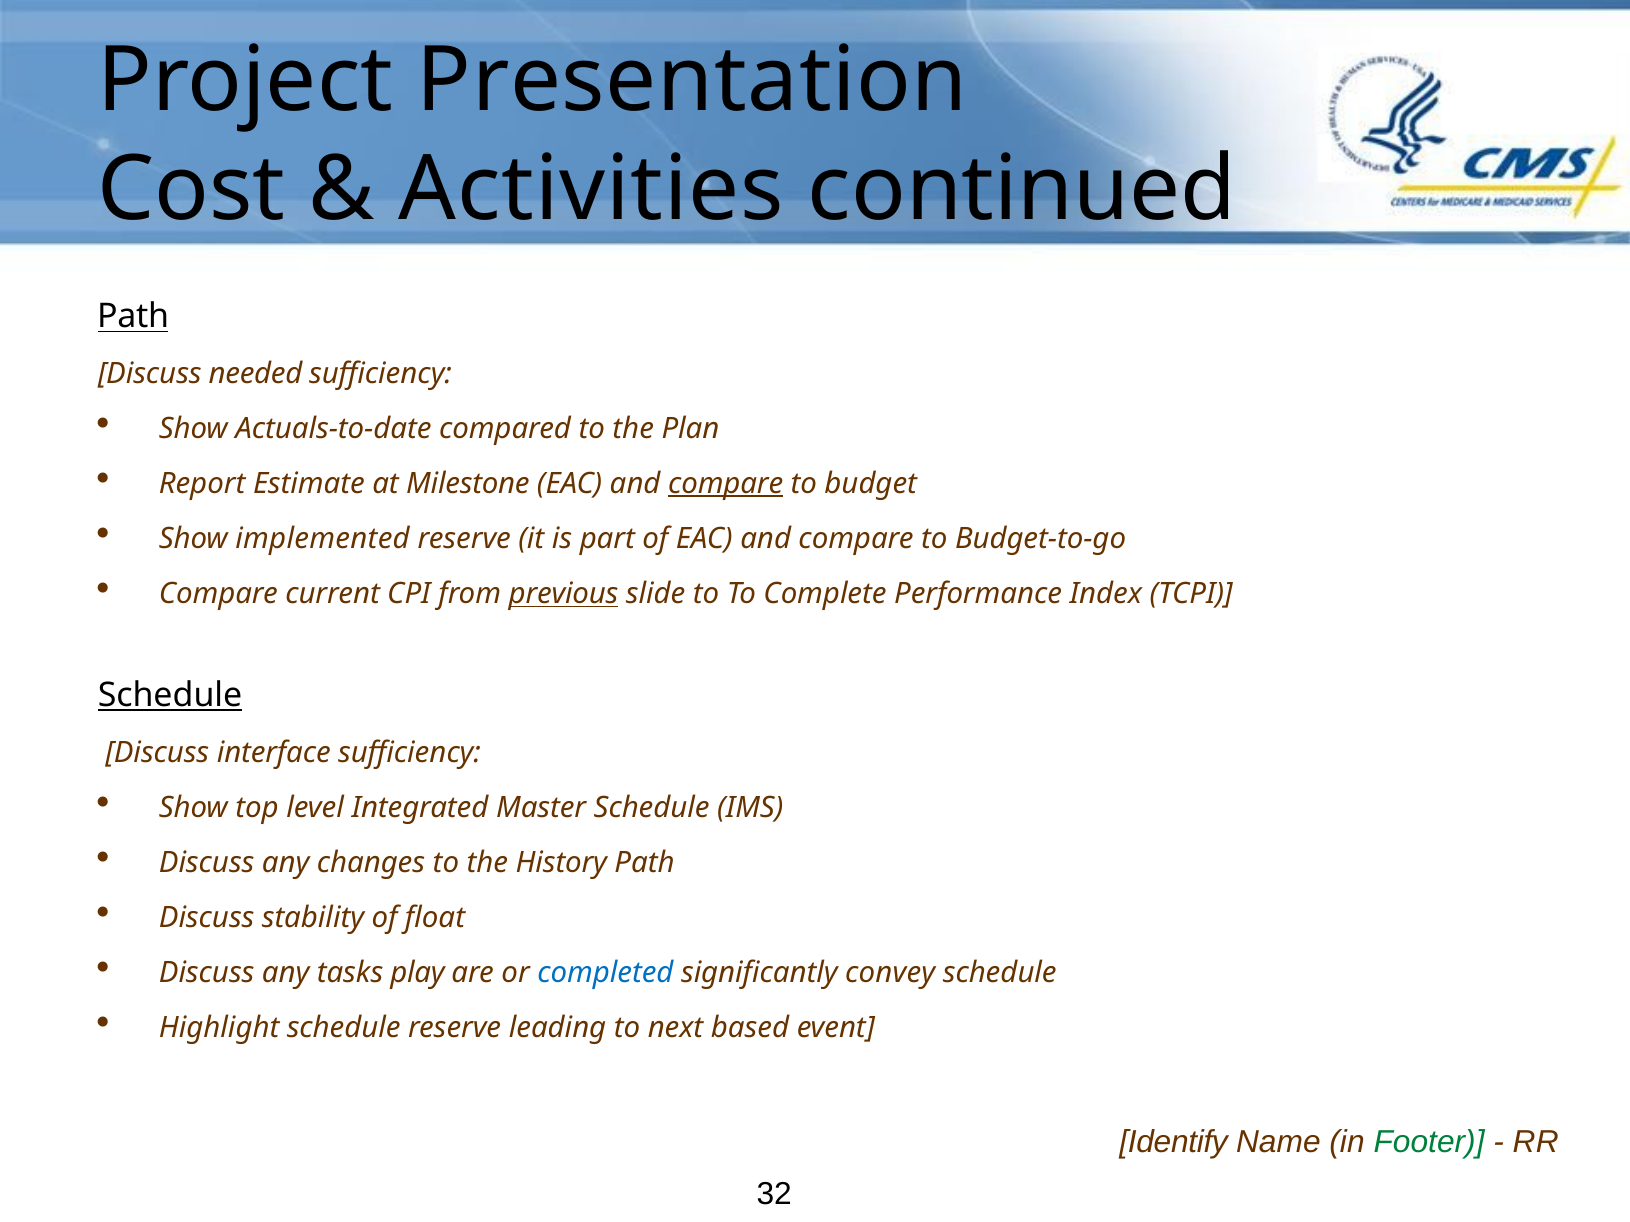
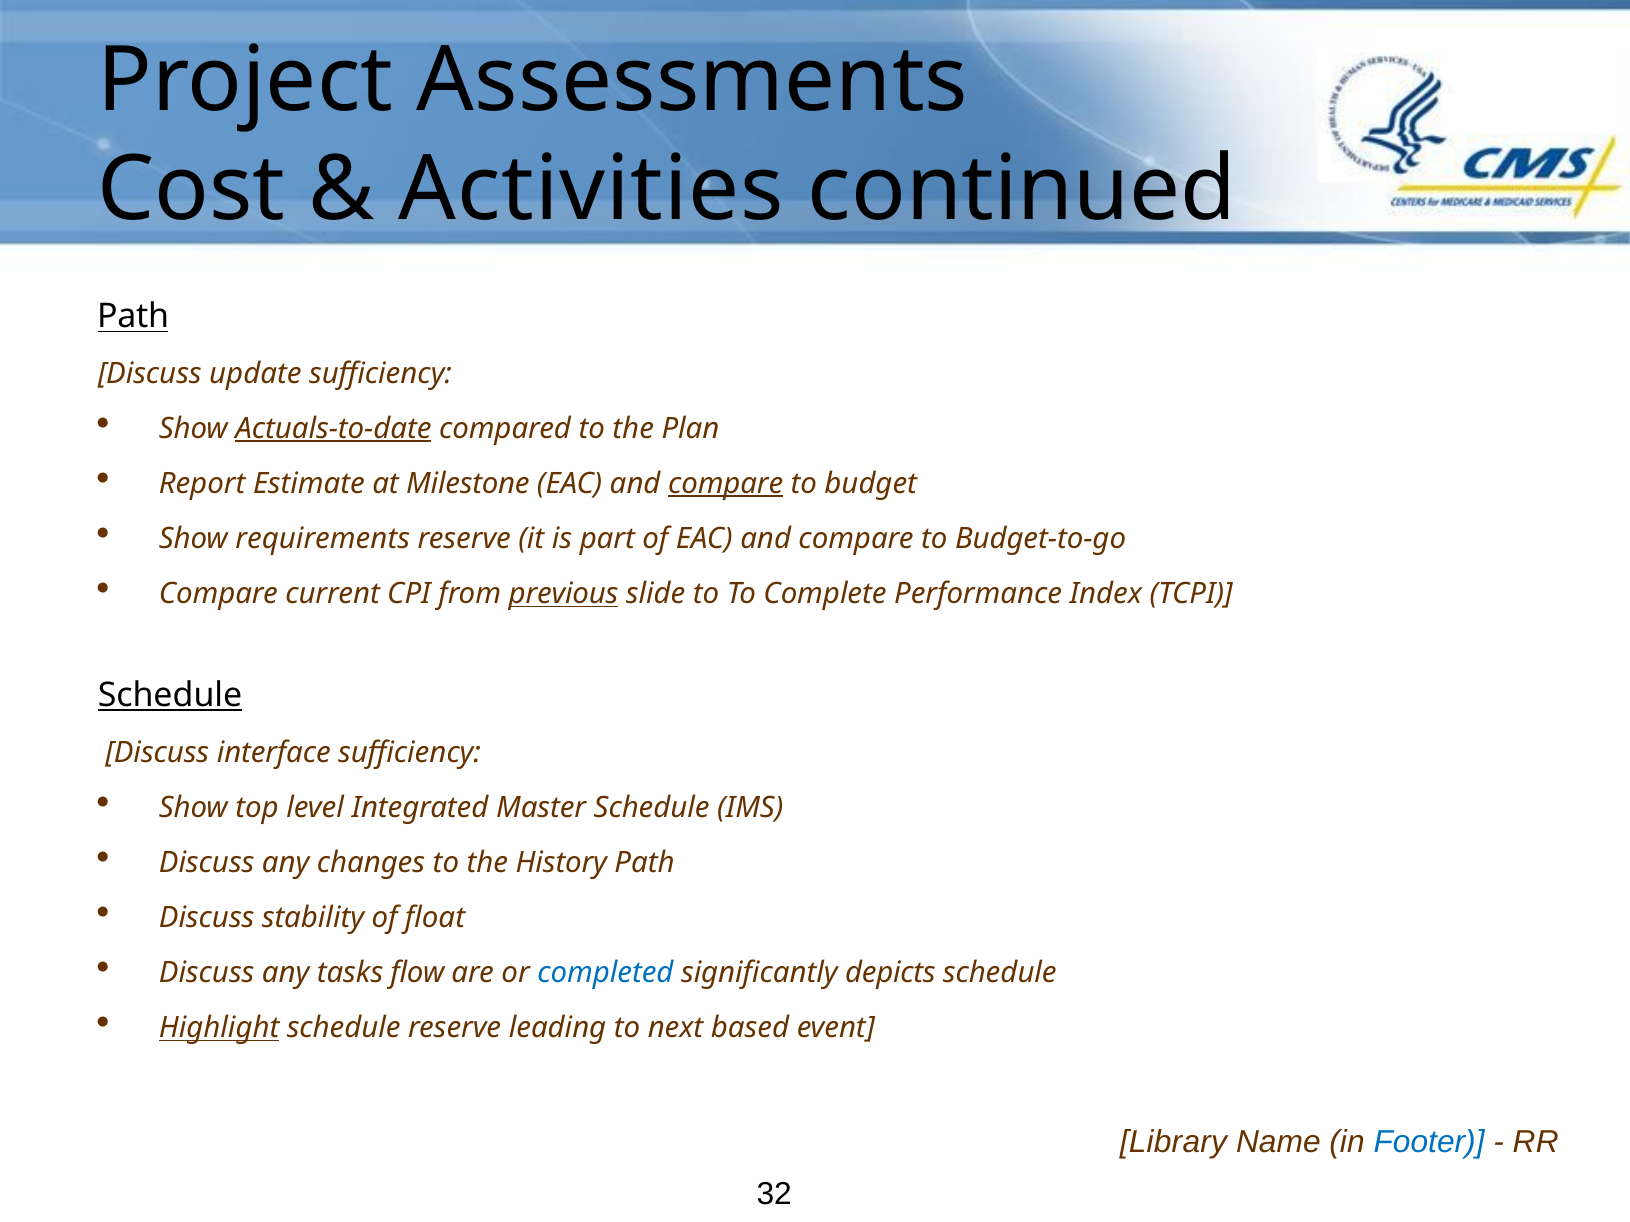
Presentation: Presentation -> Assessments
needed: needed -> update
Actuals-to-date underline: none -> present
implemented: implemented -> requirements
play: play -> flow
convey: convey -> depicts
Highlight underline: none -> present
Identify: Identify -> Library
Footer colour: green -> blue
